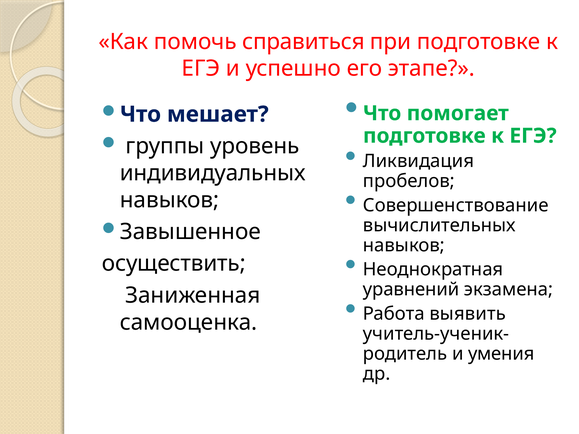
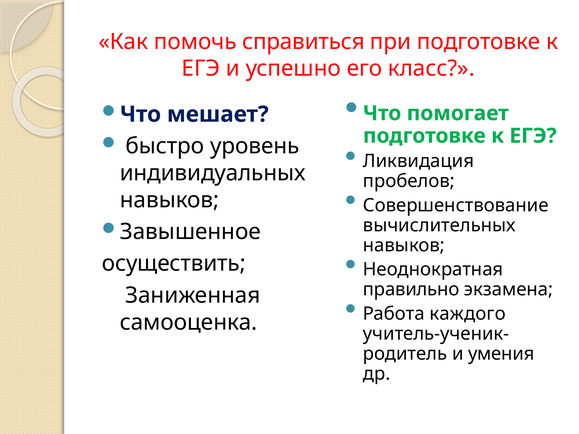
этапе: этапе -> класс
группы: группы -> быстро
уравнений: уравнений -> правильно
выявить: выявить -> каждого
